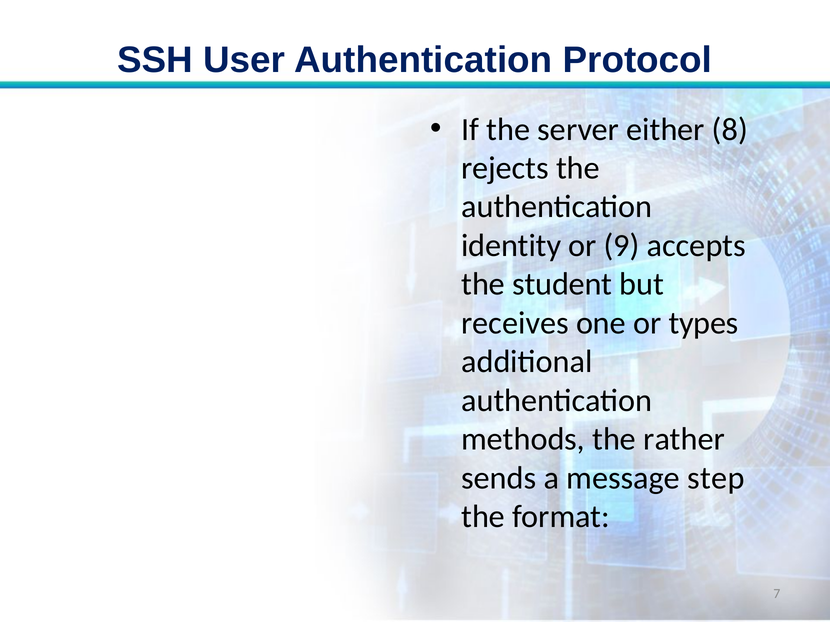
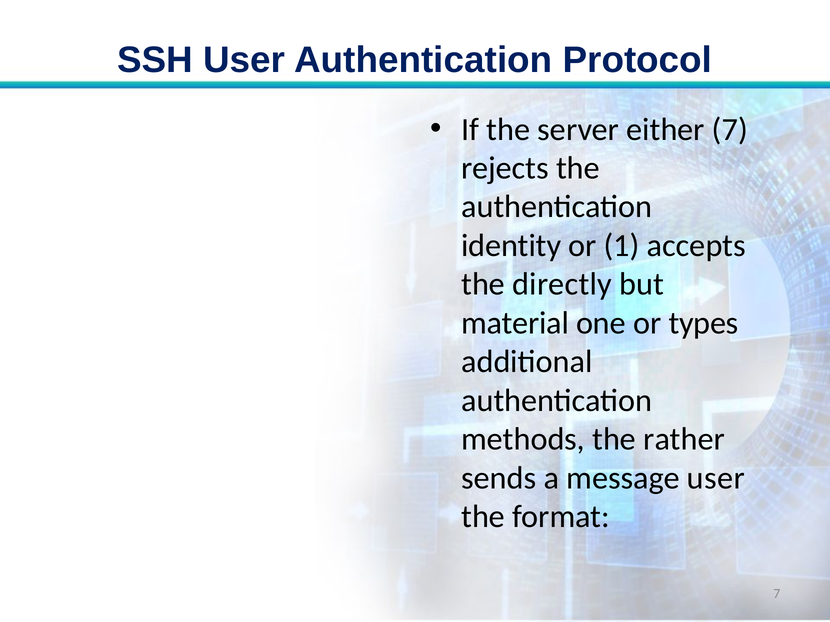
either 8: 8 -> 7
9: 9 -> 1
student: student -> directly
receives: receives -> material
message step: step -> user
